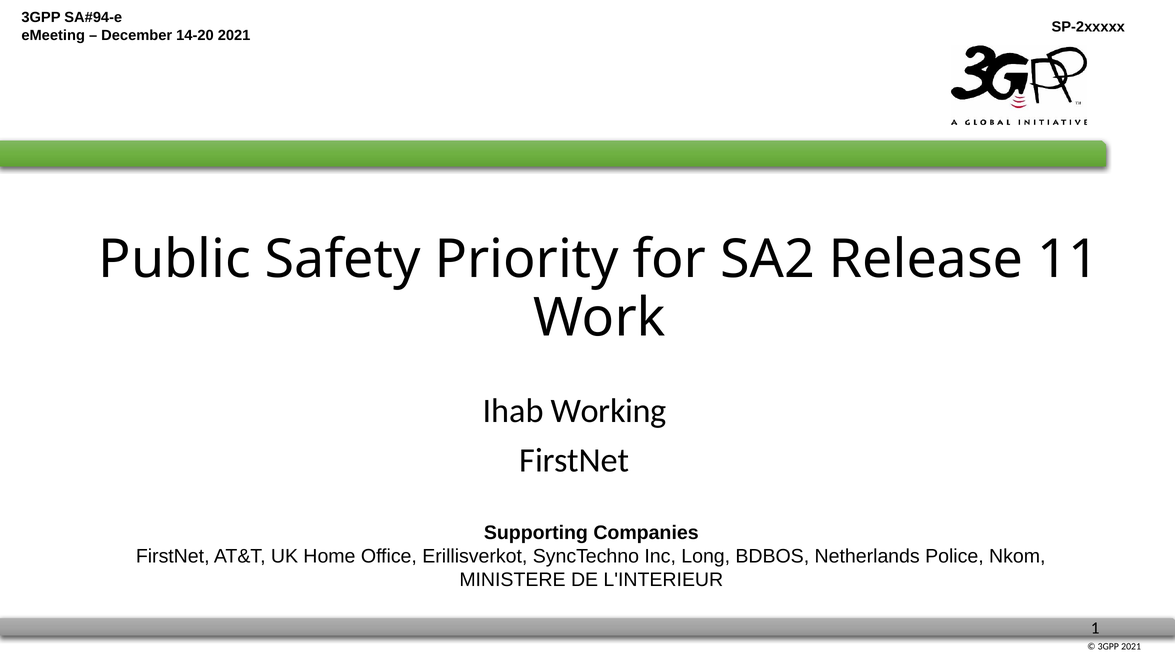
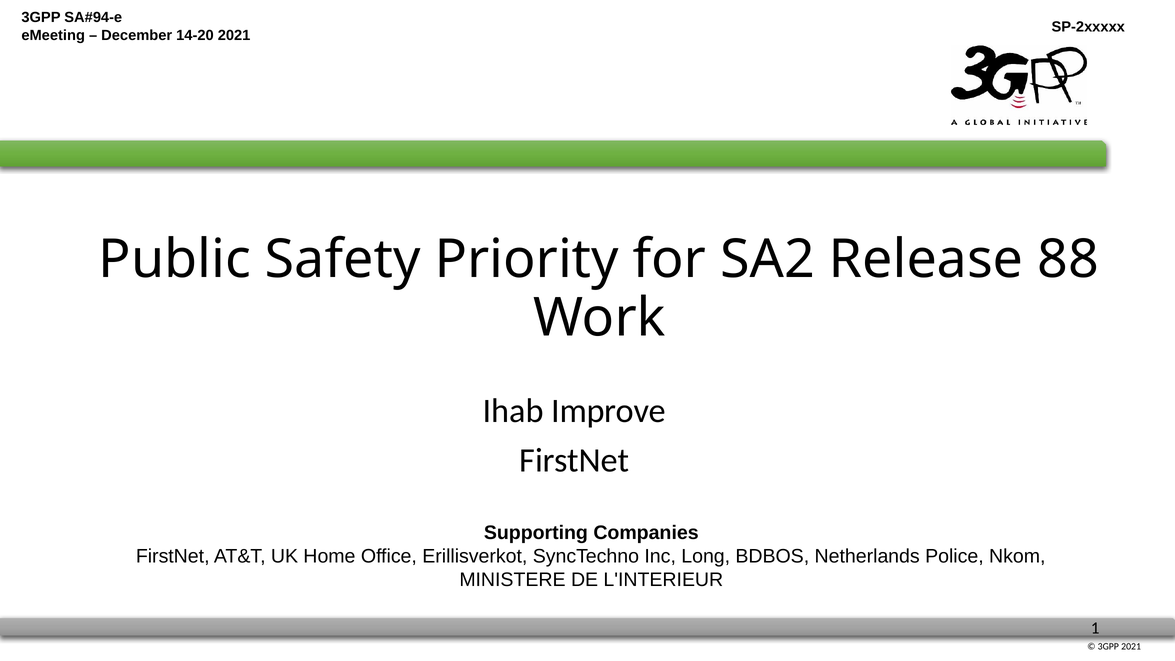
11: 11 -> 88
Working: Working -> Improve
